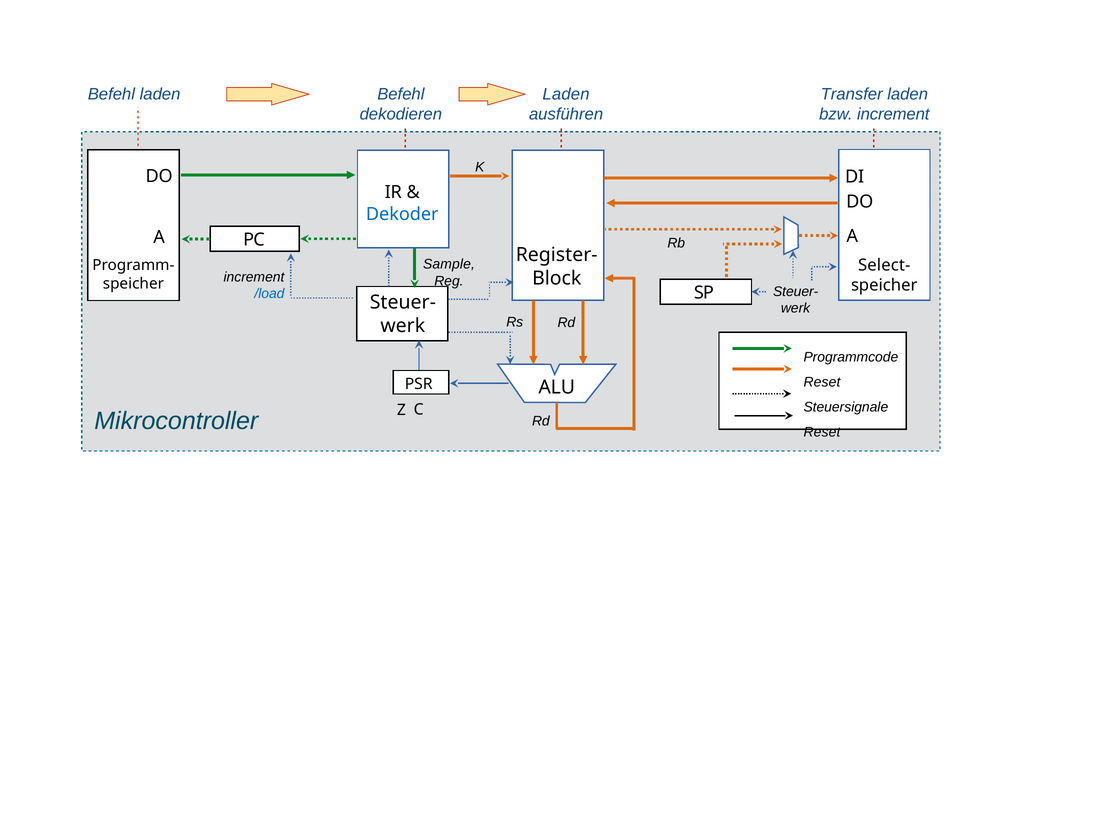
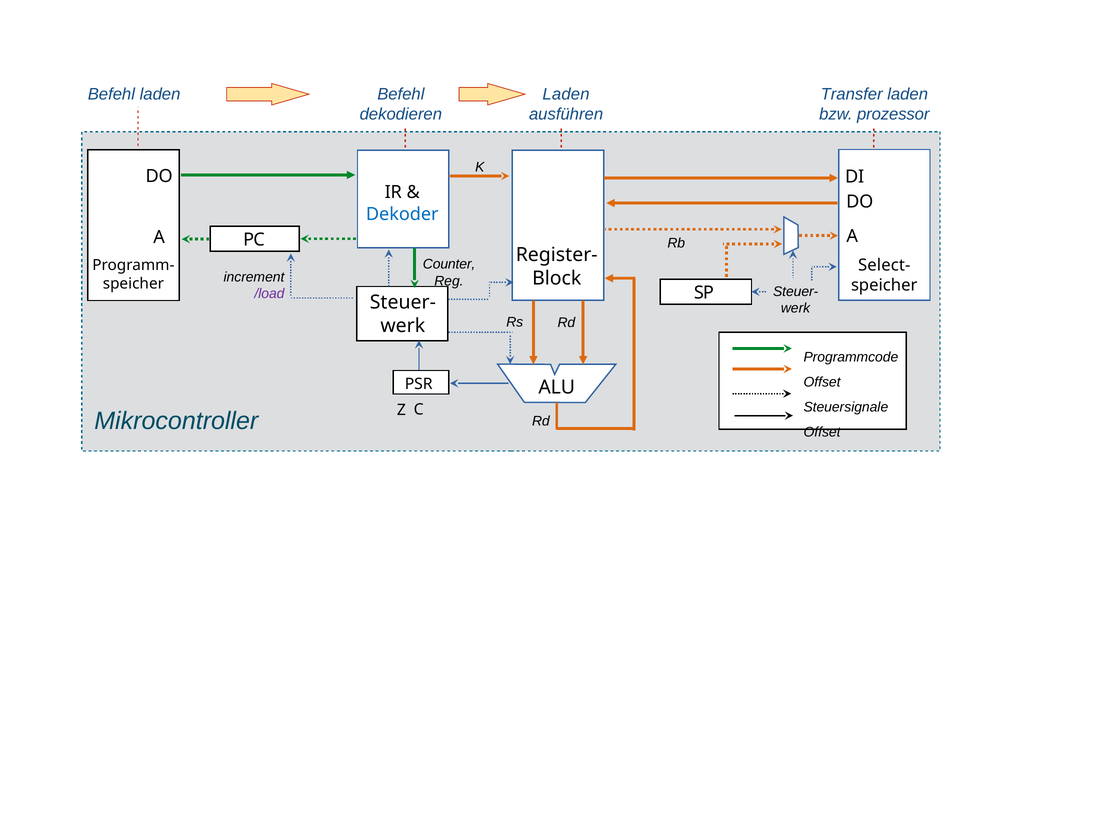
bzw increment: increment -> prozessor
Sample: Sample -> Counter
/load colour: blue -> purple
Reset at (822, 382): Reset -> Offset
Reset at (822, 432): Reset -> Offset
